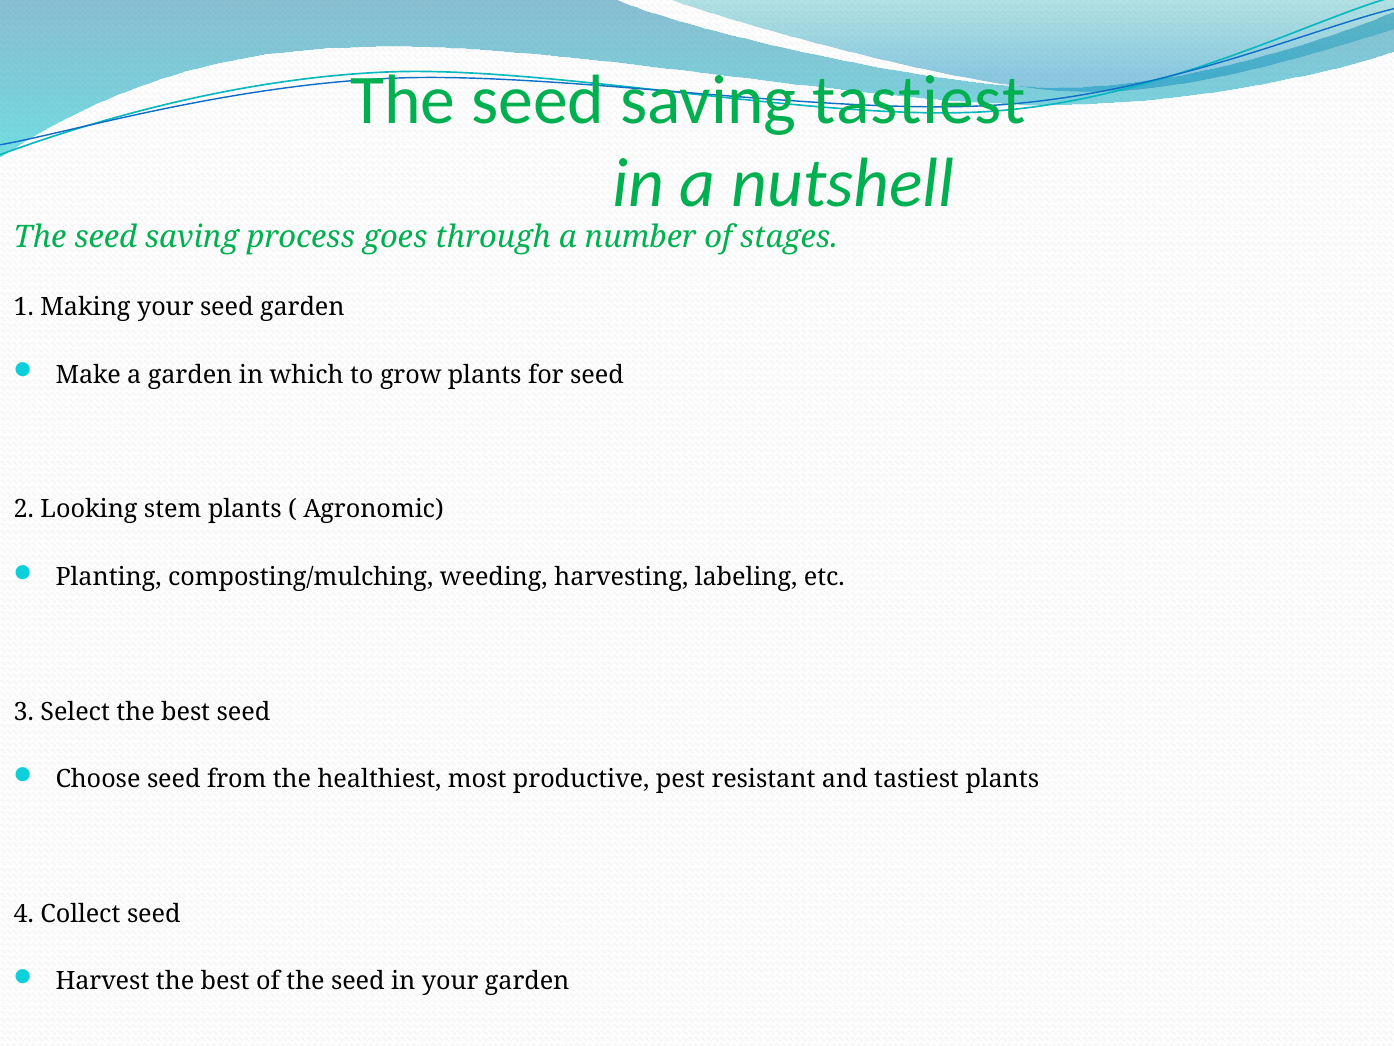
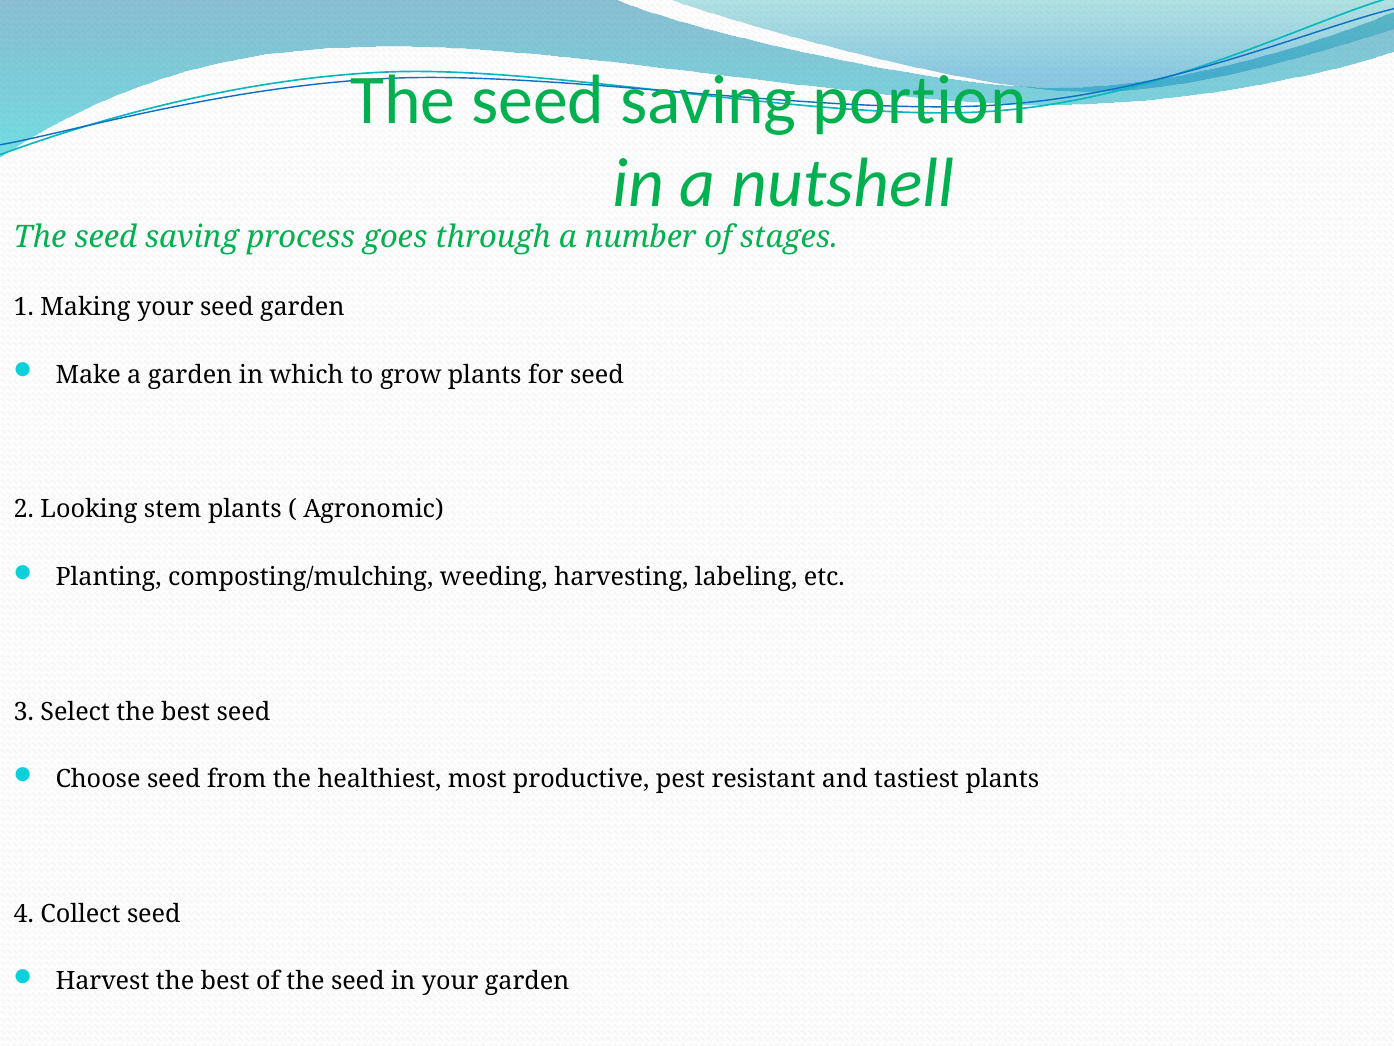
saving tastiest: tastiest -> portion
